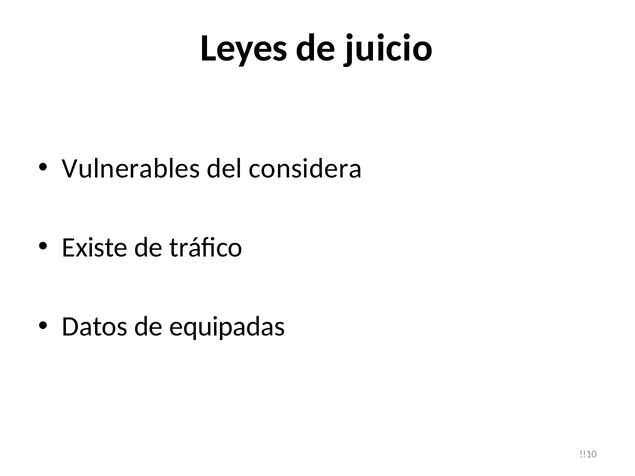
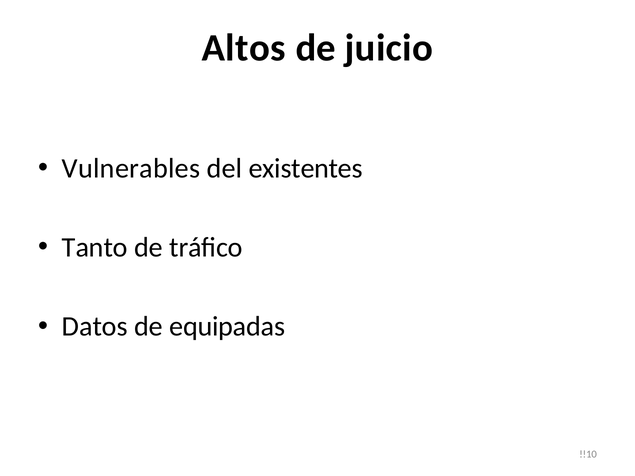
Leyes: Leyes -> Altos
considera: considera -> existentes
Existe: Existe -> Tanto
